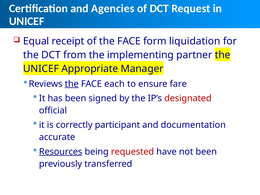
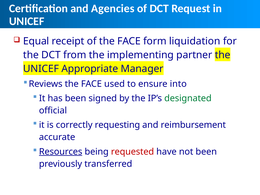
the at (72, 84) underline: present -> none
each: each -> used
fare: fare -> into
designated colour: red -> green
participant: participant -> requesting
documentation: documentation -> reimbursement
